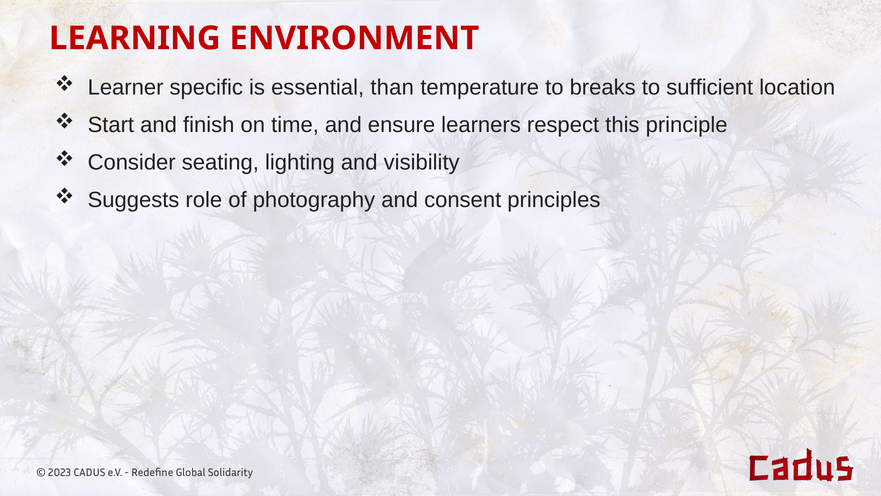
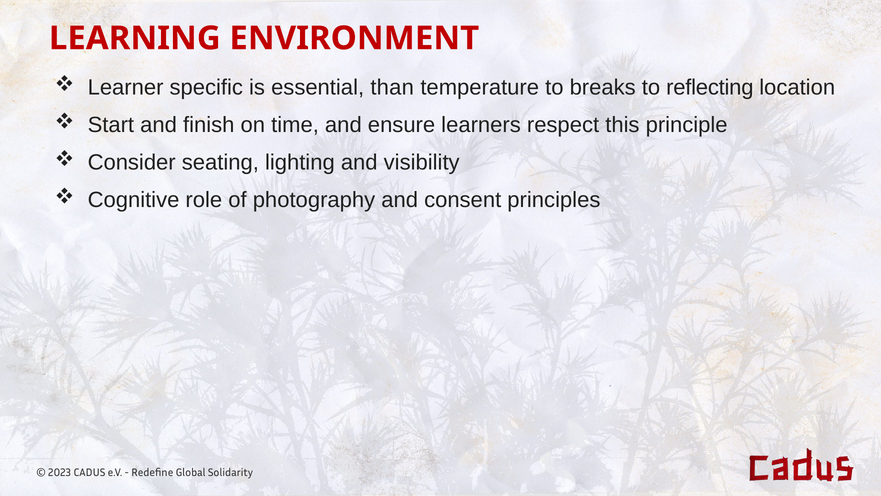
sufficient: sufficient -> reflecting
Suggests: Suggests -> Cognitive
